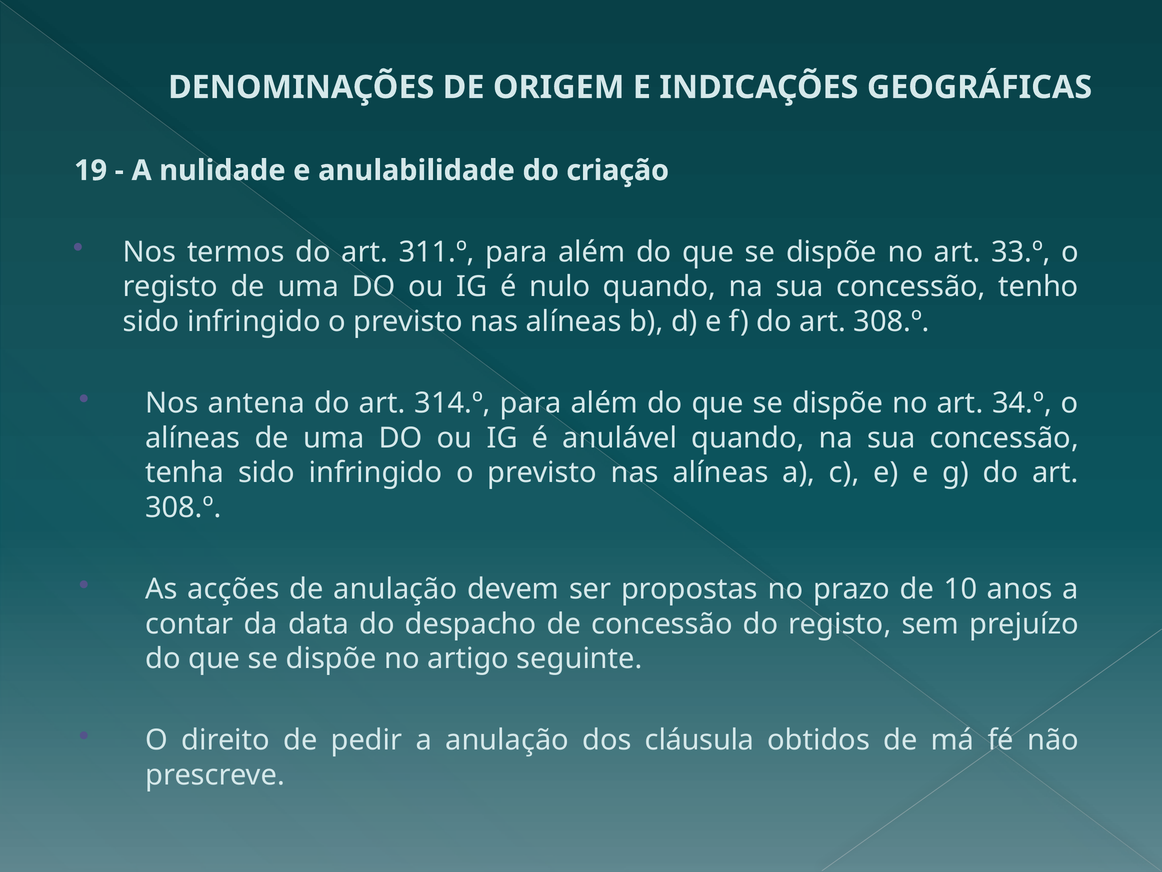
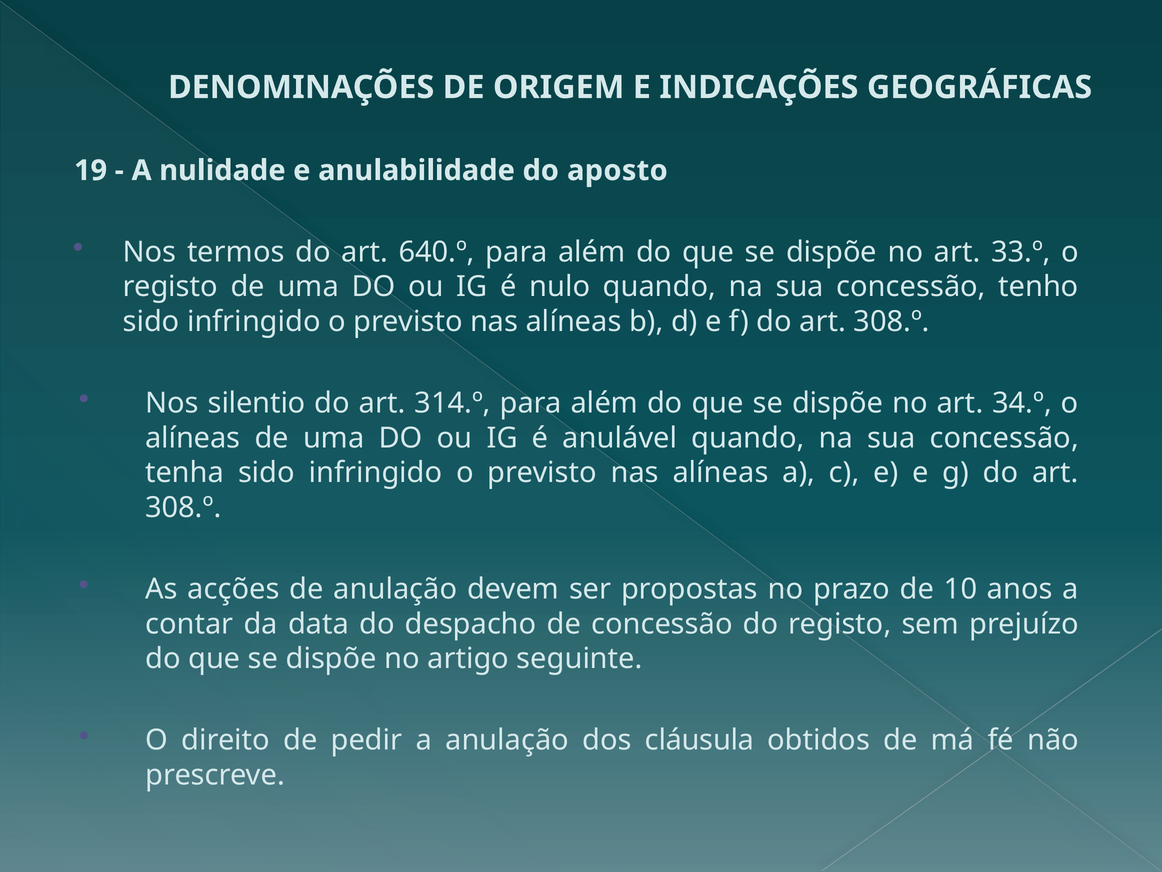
criação: criação -> aposto
311.º: 311.º -> 640.º
antena: antena -> silentio
